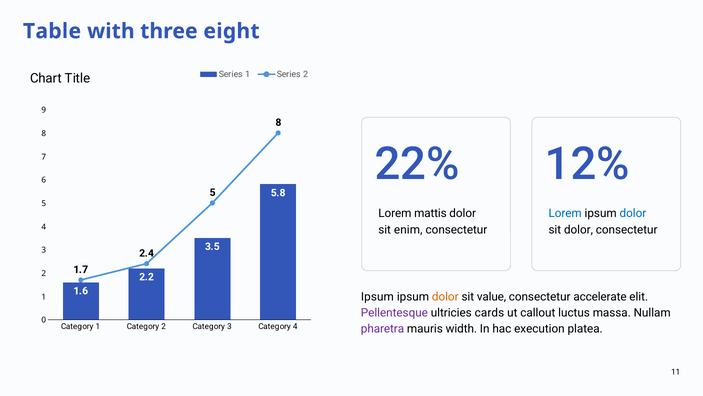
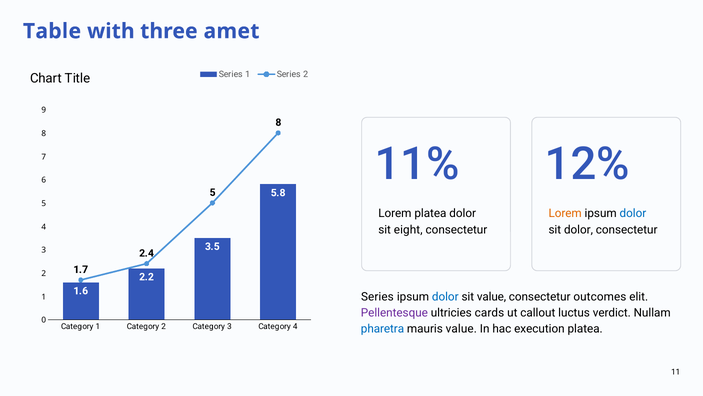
eight: eight -> amet
22%: 22% -> 11%
Lorem mattis: mattis -> platea
Lorem at (565, 213) colour: blue -> orange
enim: enim -> eight
Ipsum at (377, 296): Ipsum -> Series
dolor at (445, 296) colour: orange -> blue
accelerate: accelerate -> outcomes
massa: massa -> verdict
pharetra colour: purple -> blue
mauris width: width -> value
